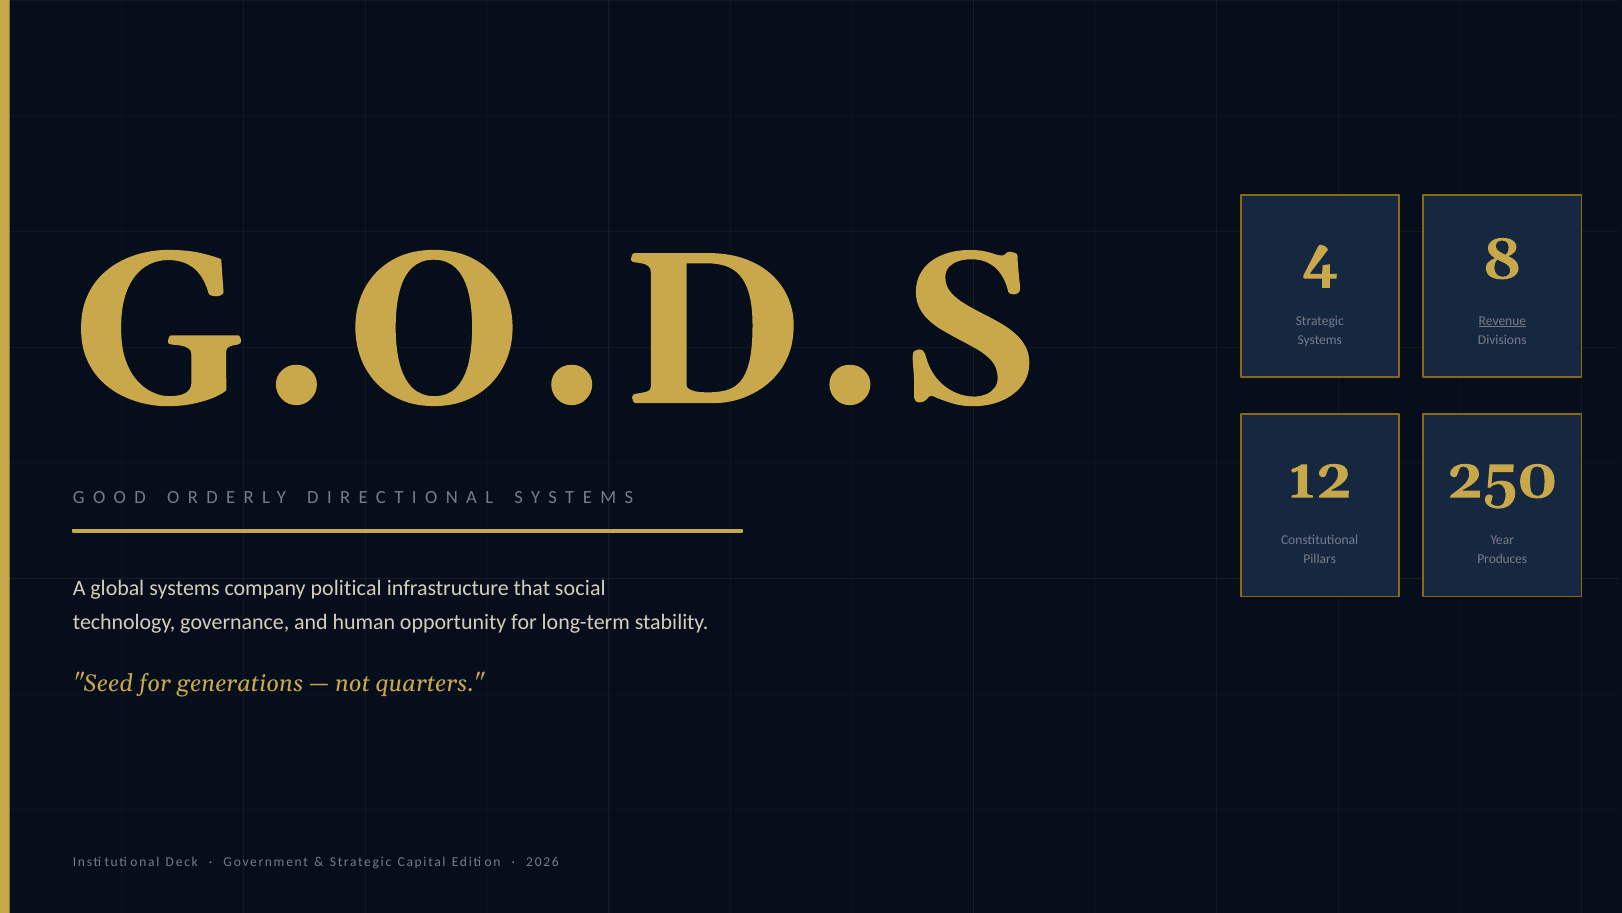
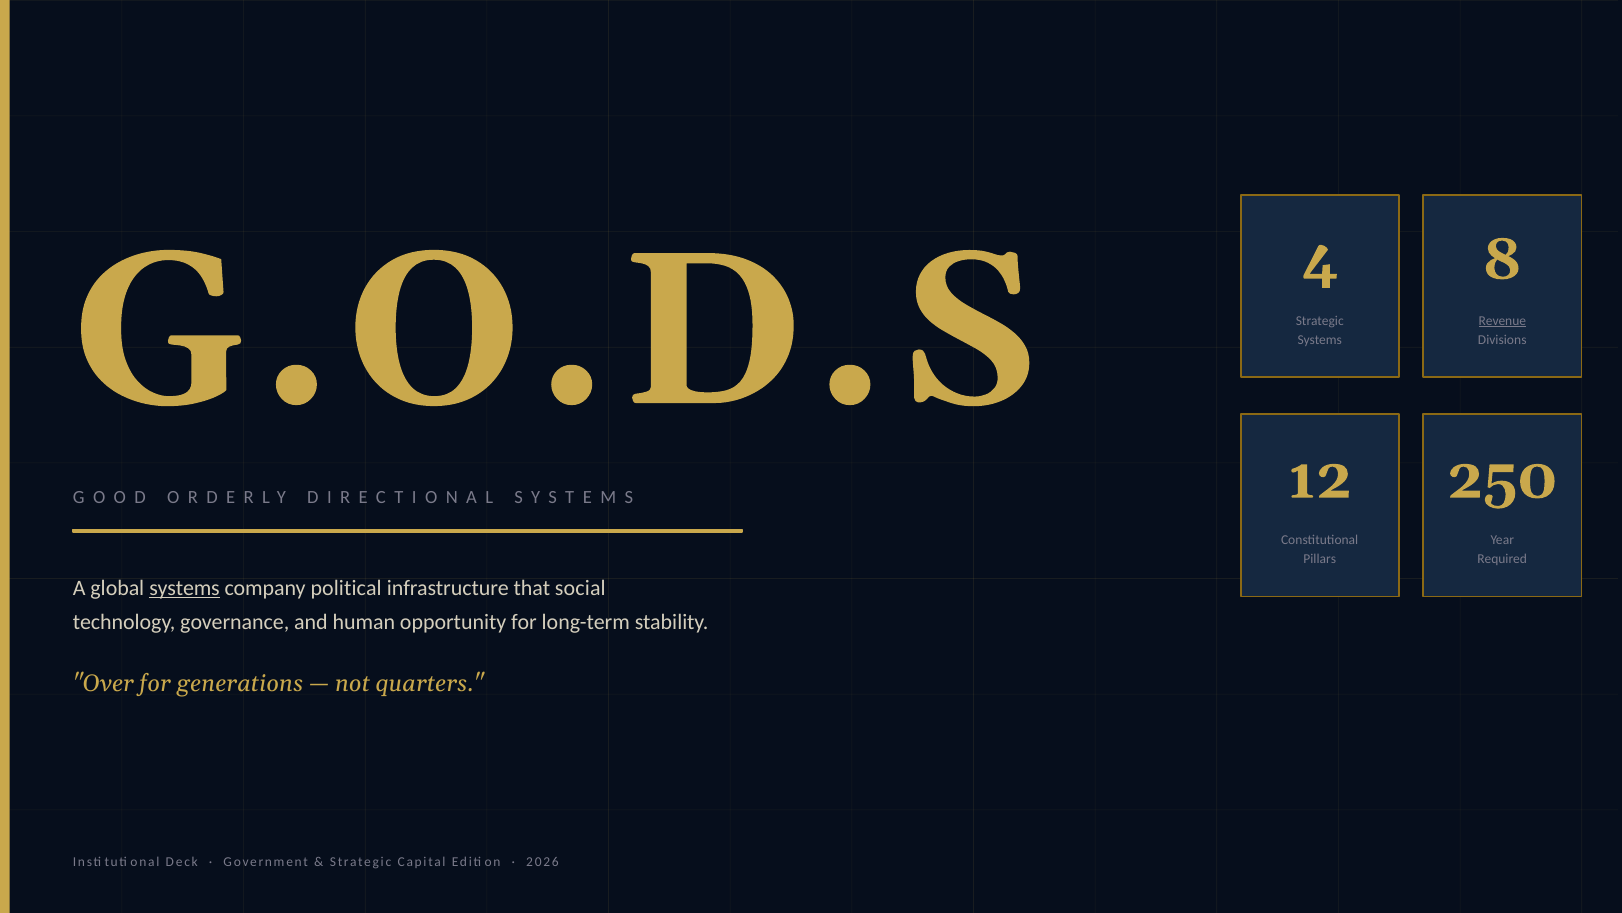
Produces: Produces -> Required
systems at (185, 587) underline: none -> present
Seed: Seed -> Over
